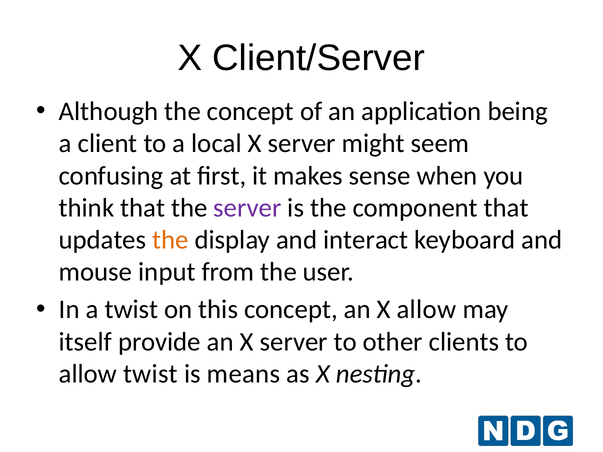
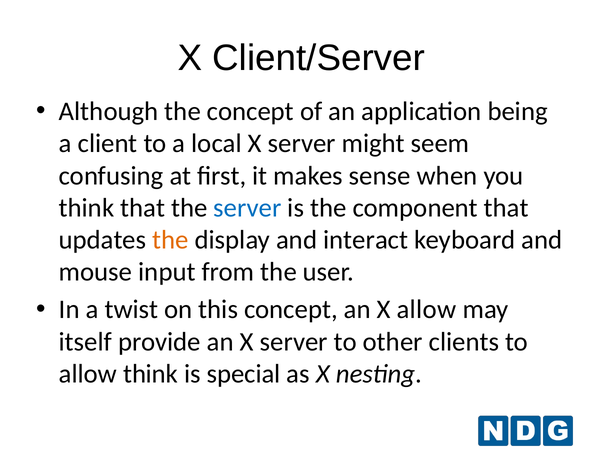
server at (247, 208) colour: purple -> blue
allow twist: twist -> think
means: means -> special
